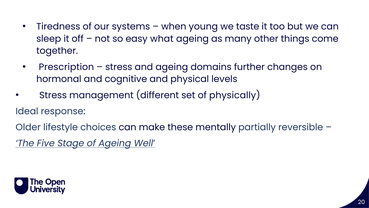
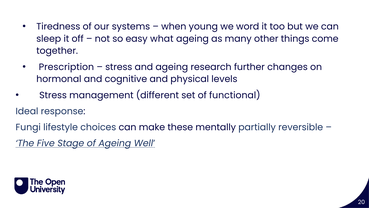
taste: taste -> word
domains: domains -> research
physically: physically -> functional
Older: Older -> Fungi
